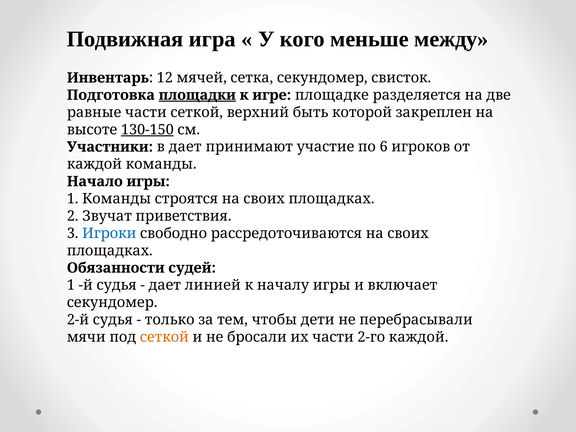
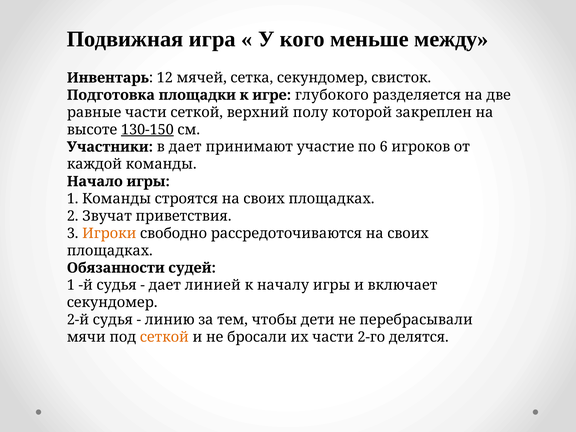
площадки underline: present -> none
площадке: площадке -> глубокого
быть: быть -> полу
Игроки colour: blue -> orange
только: только -> линию
2-го каждой: каждой -> делятся
